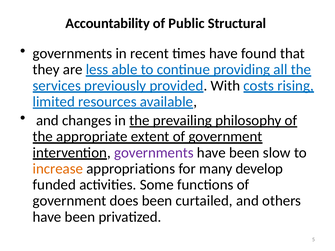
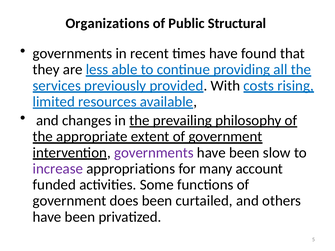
Accountability: Accountability -> Organizations
increase colour: orange -> purple
develop: develop -> account
